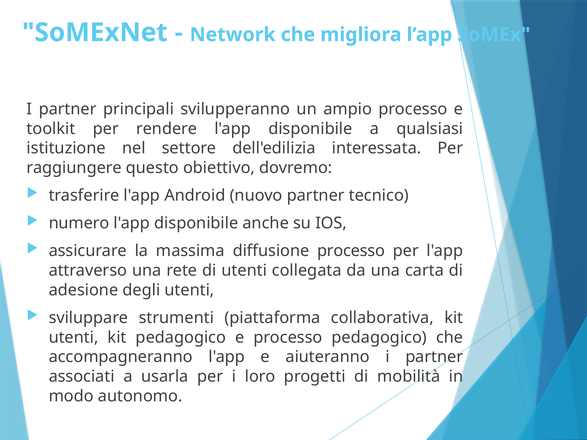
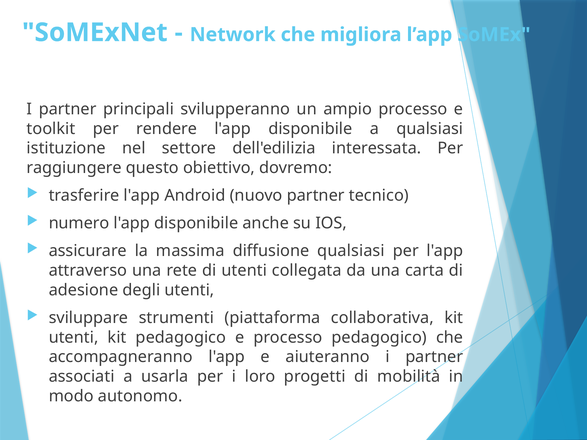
diffusione processo: processo -> qualsiasi
